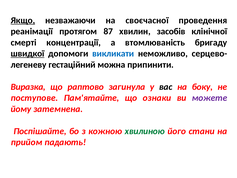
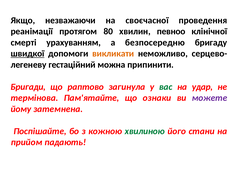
Якщо underline: present -> none
87: 87 -> 80
засобів: засобів -> певноо
концентрації: концентрації -> урахуванням
втомлюваність: втомлюваність -> безпосередню
викликати colour: blue -> orange
Виразка: Виразка -> Бригади
вас colour: black -> green
боку: боку -> удар
поступове: поступове -> термінова
